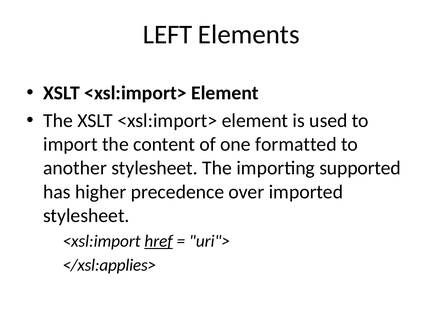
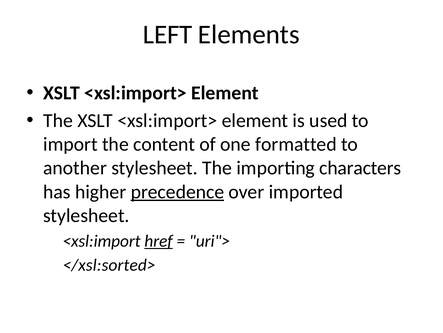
supported: supported -> characters
precedence underline: none -> present
</xsl:applies>: </xsl:applies> -> </xsl:sorted>
